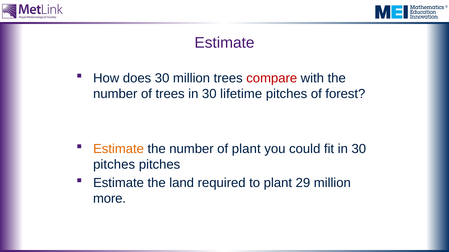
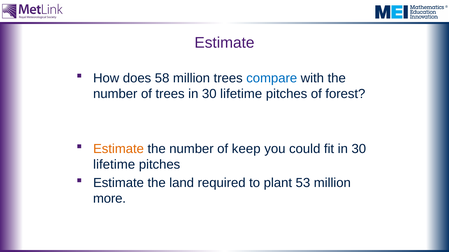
does 30: 30 -> 58
compare colour: red -> blue
of plant: plant -> keep
pitches at (114, 165): pitches -> lifetime
29: 29 -> 53
